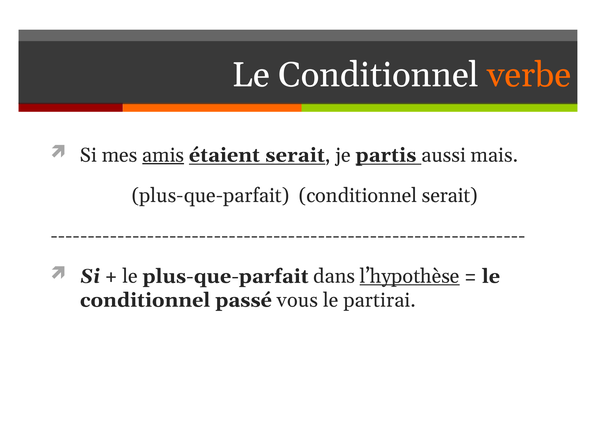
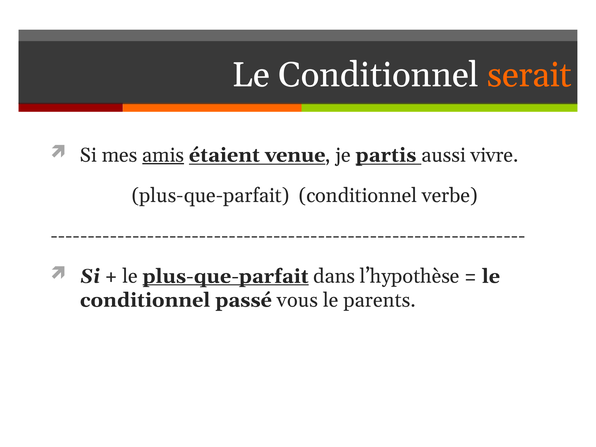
verbe: verbe -> serait
étaient serait: serait -> venue
mais: mais -> vivre
conditionnel serait: serait -> verbe
plus-que-parfait at (226, 276) underline: none -> present
l’hypothèse underline: present -> none
partirai: partirai -> parents
